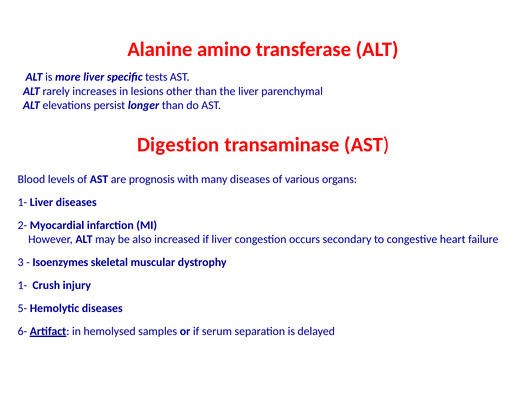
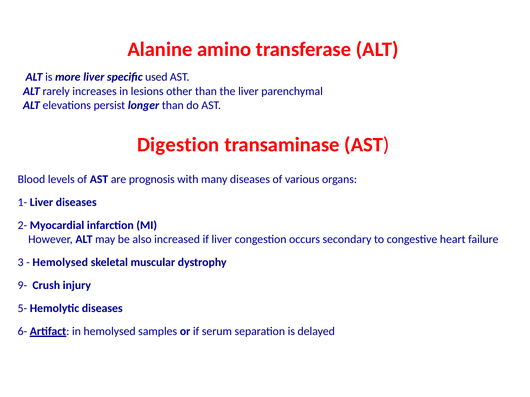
tests: tests -> used
Isoenzymes at (60, 263): Isoenzymes -> Hemolysed
1- at (22, 286): 1- -> 9-
